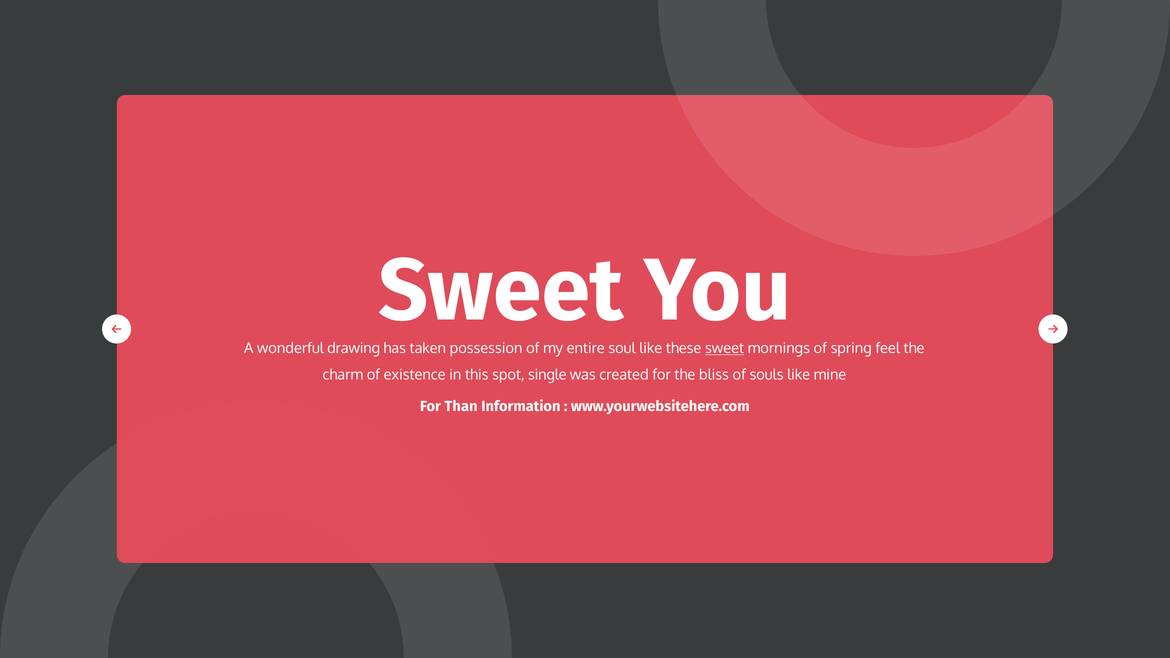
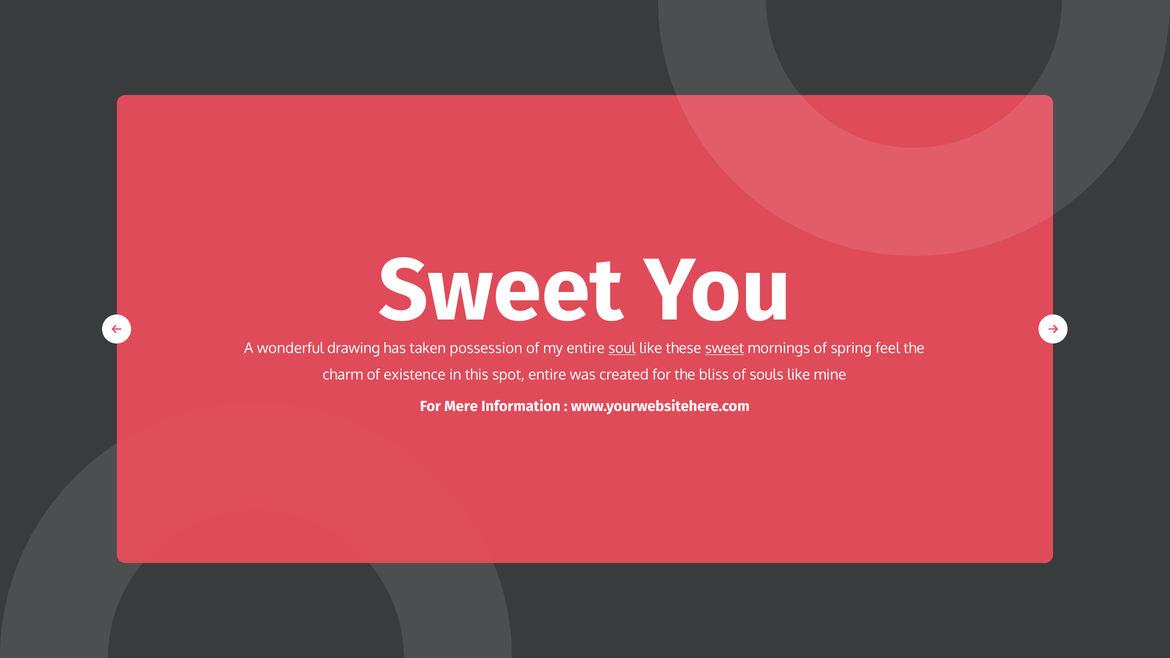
soul underline: none -> present
spot single: single -> entire
Than: Than -> Mere
